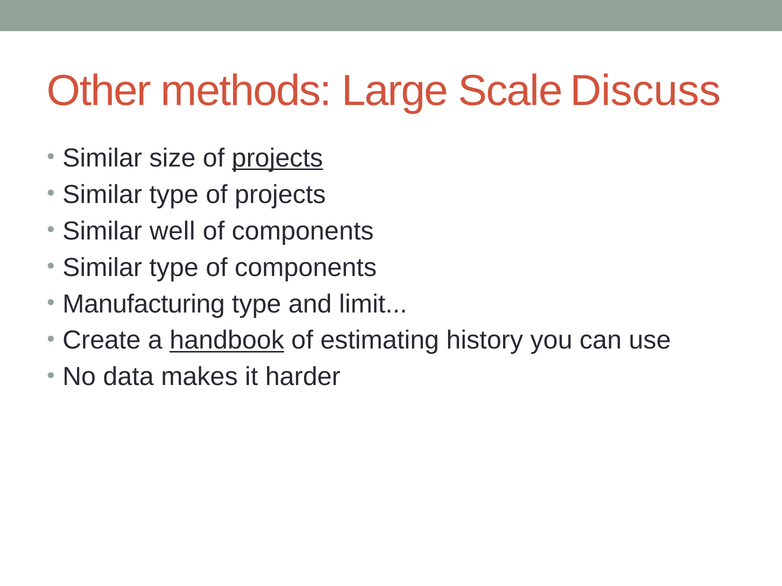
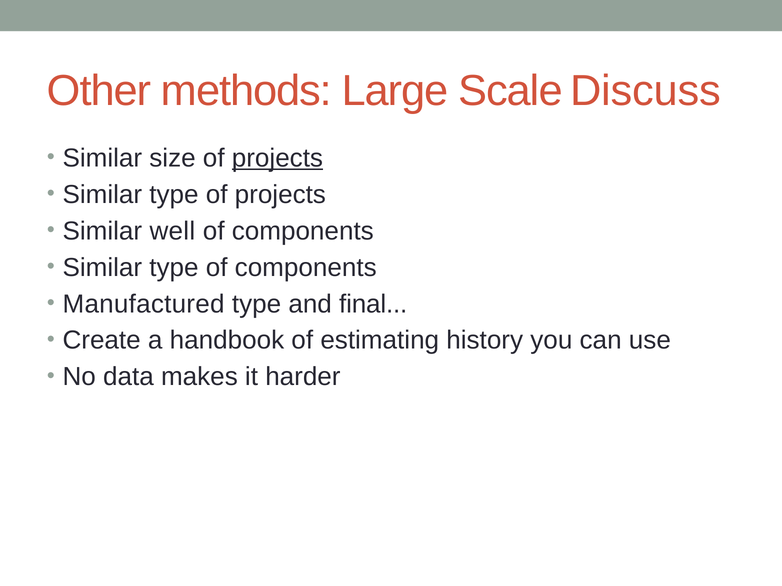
Manufacturing: Manufacturing -> Manufactured
limit: limit -> final
handbook underline: present -> none
